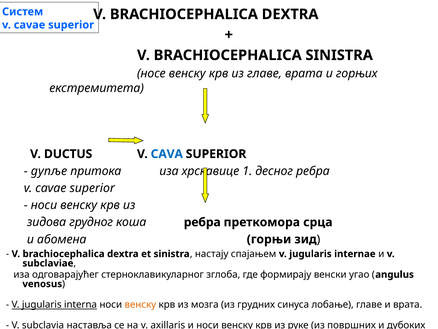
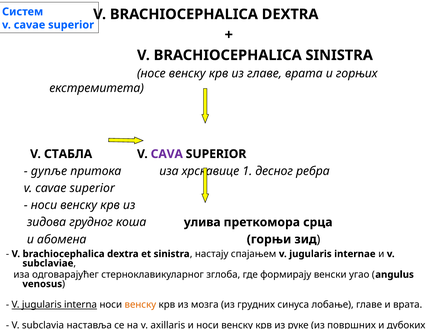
DUCTUS: DUCTUS -> СТАБЛА
CAVA colour: blue -> purple
коша ребра: ребра -> улива
